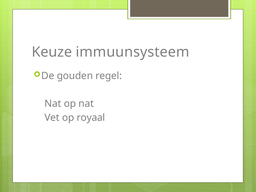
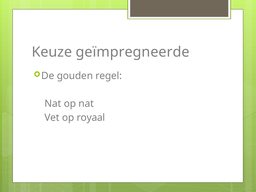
immuunsysteem: immuunsysteem -> geïmpregneerde
